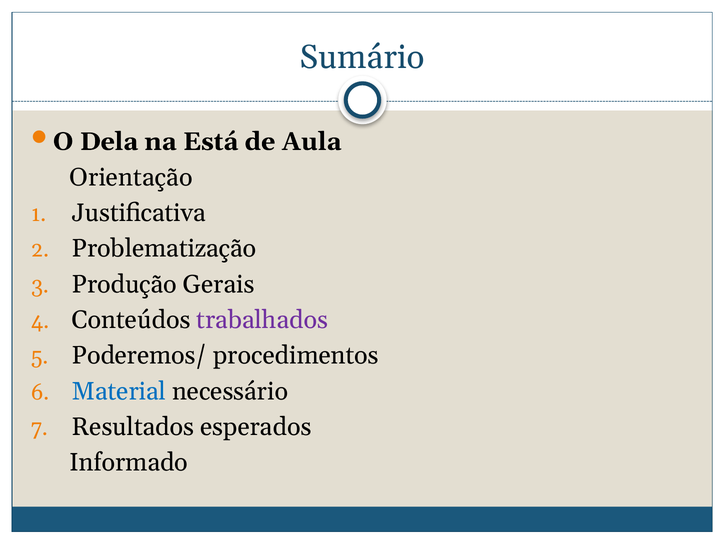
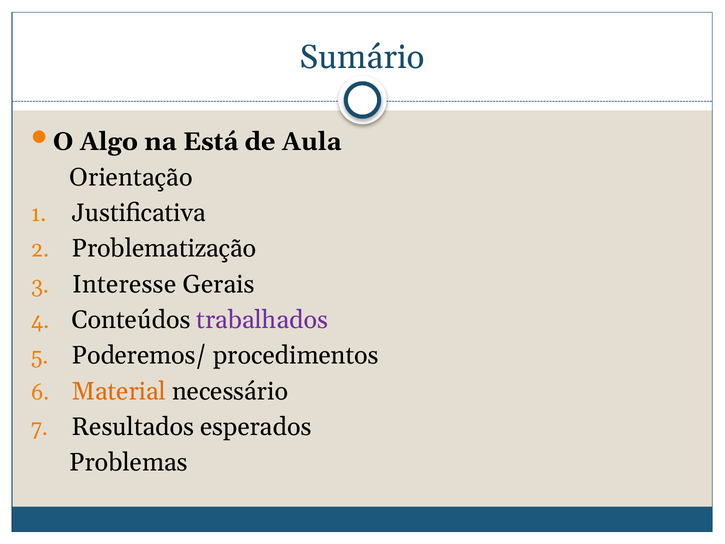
Dela: Dela -> Algo
Produção: Produção -> Interesse
Material colour: blue -> orange
Informado: Informado -> Problemas
